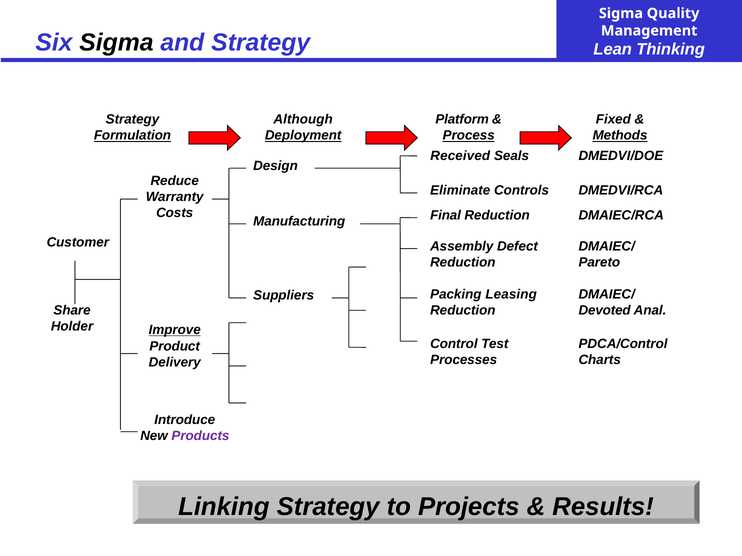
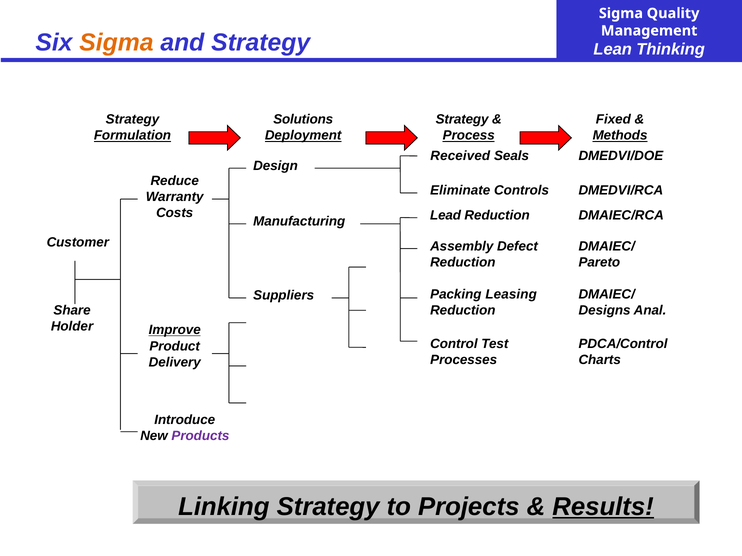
Sigma at (116, 42) colour: black -> orange
Although: Although -> Solutions
Platform at (462, 120): Platform -> Strategy
Final: Final -> Lead
Devoted: Devoted -> Designs
Results underline: none -> present
